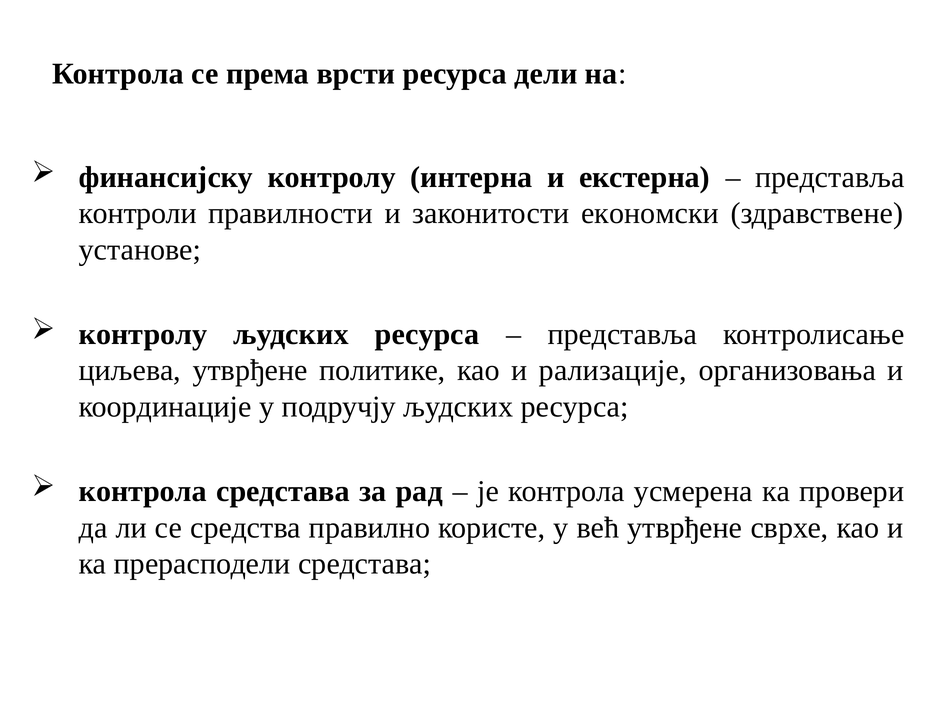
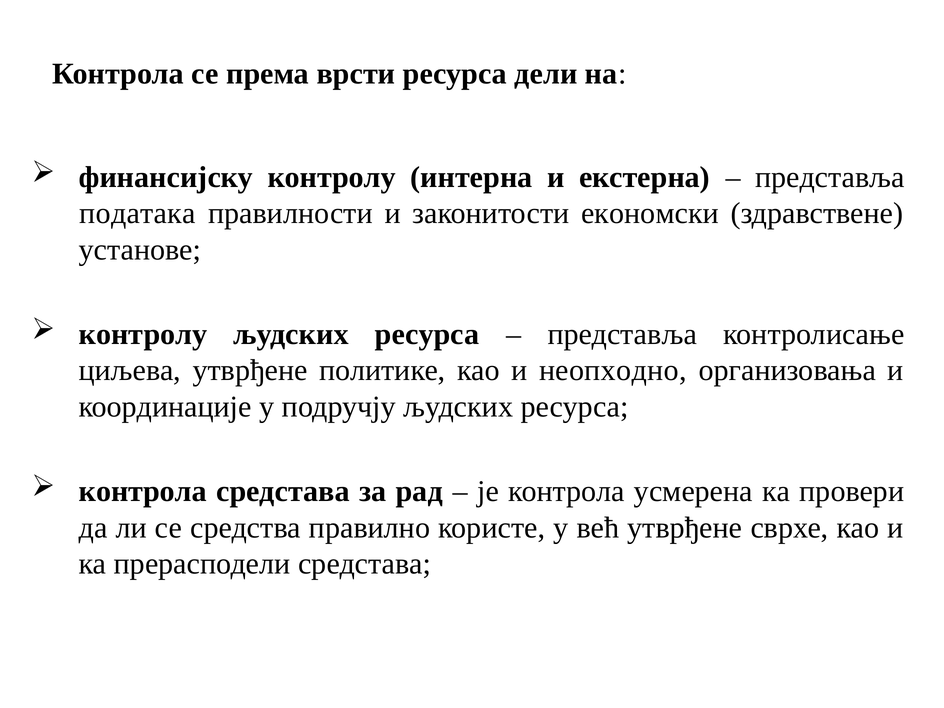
контроли: контроли -> података
рализације: рализације -> неопходно
